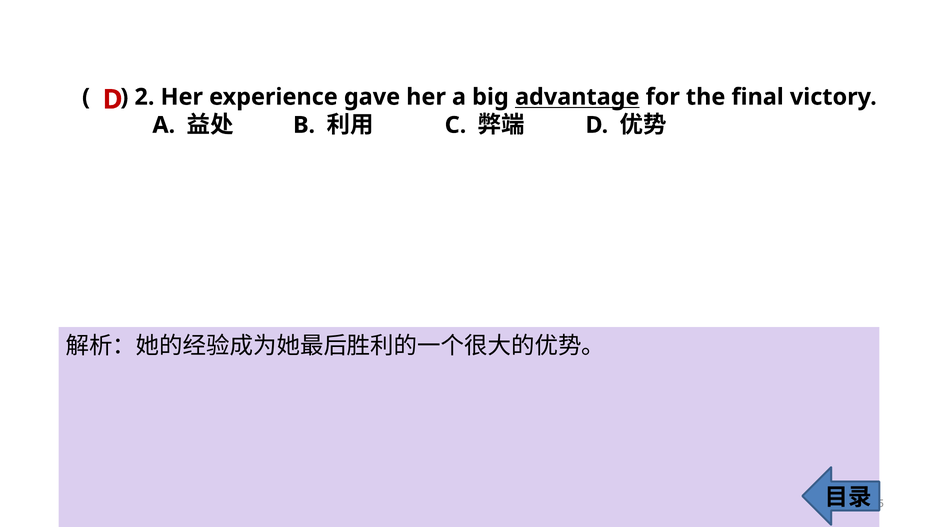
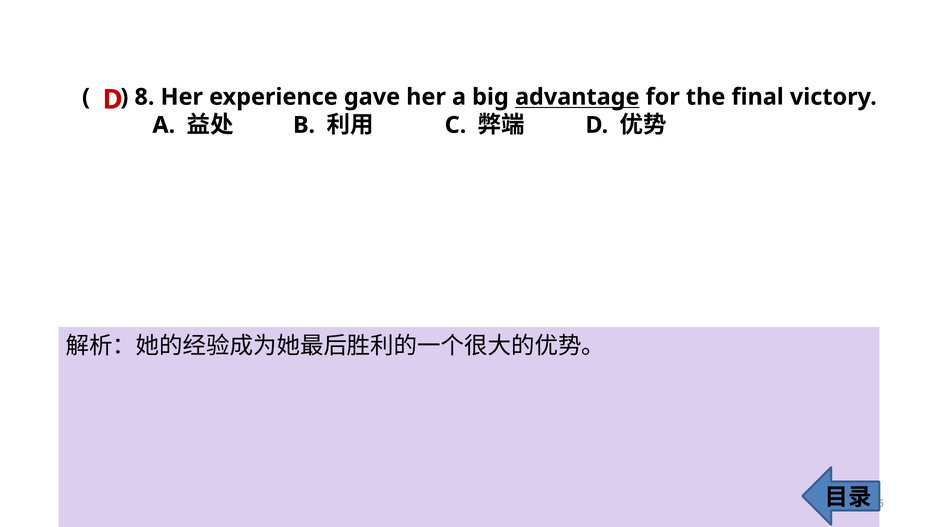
2: 2 -> 8
